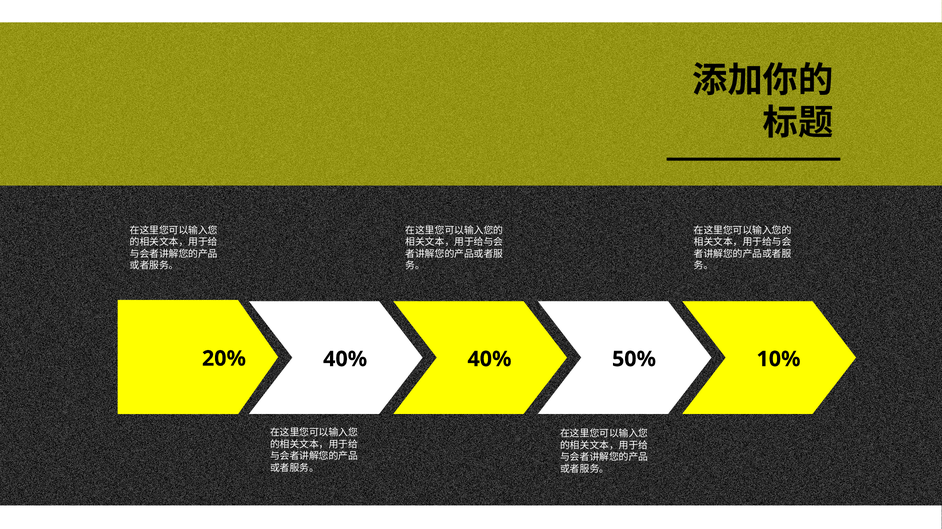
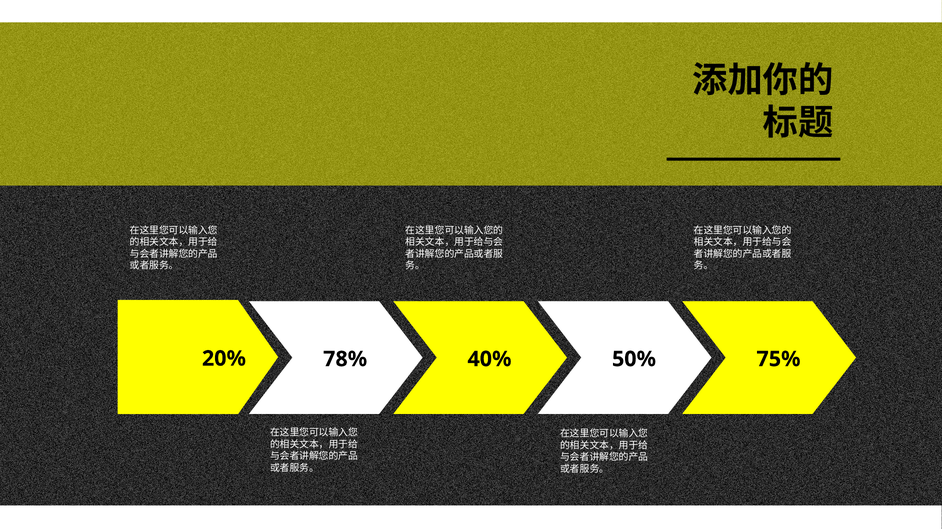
20% 40%: 40% -> 78%
10%: 10% -> 75%
